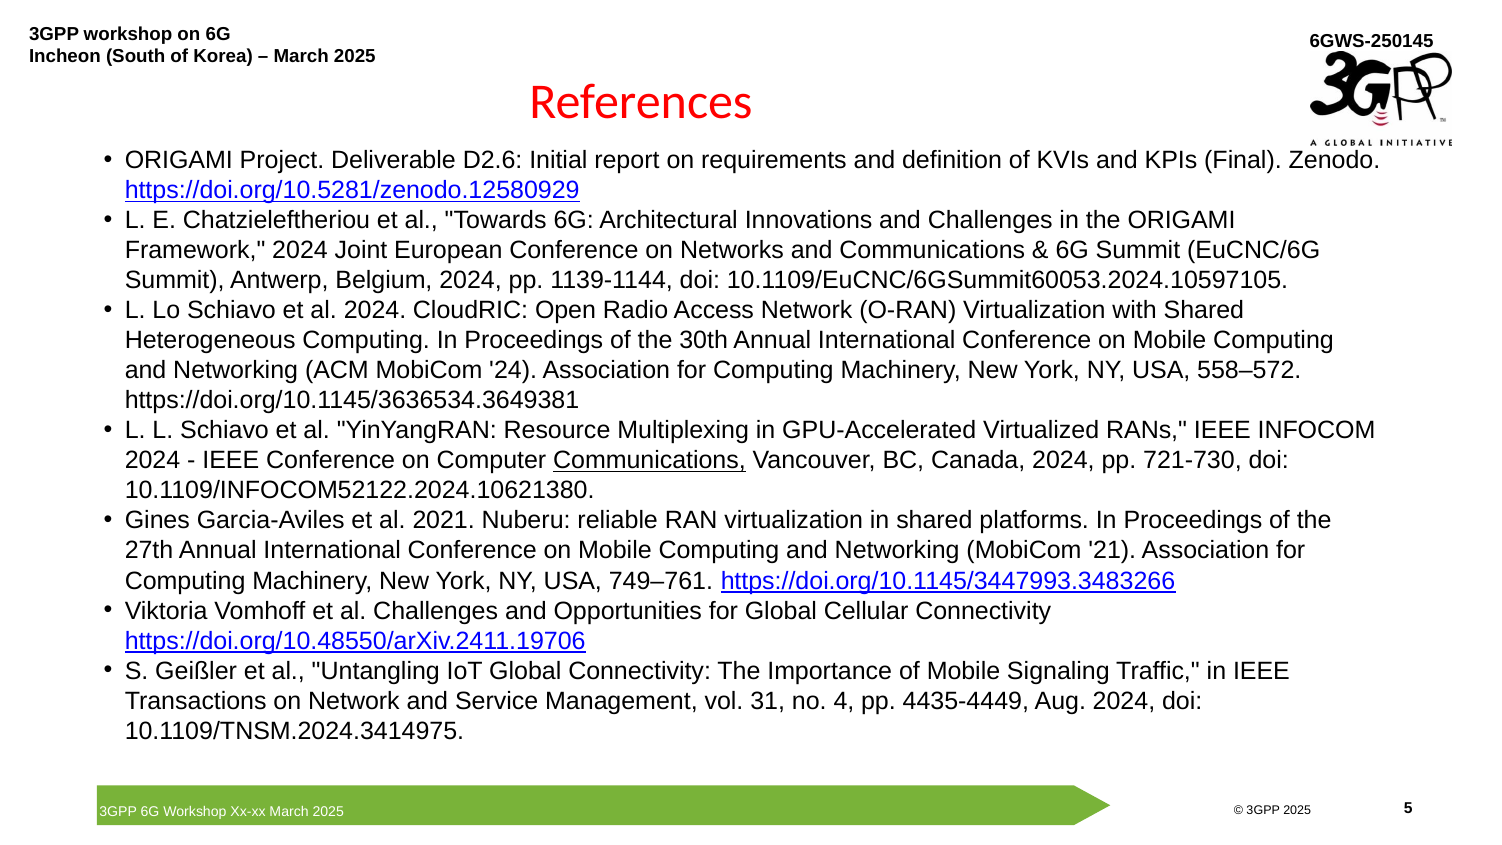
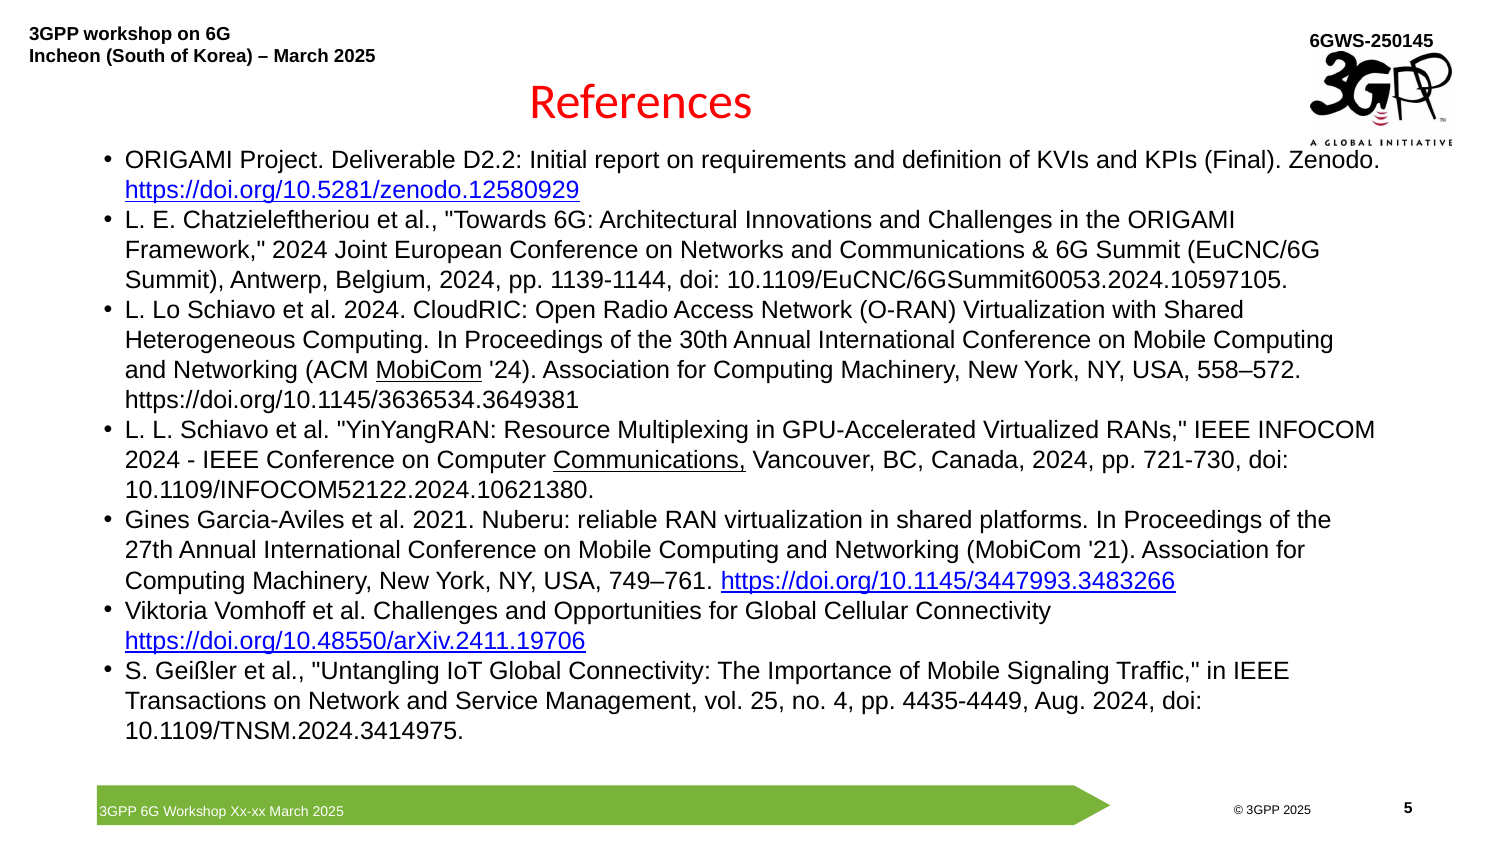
D2.6: D2.6 -> D2.2
MobiCom at (429, 370) underline: none -> present
31: 31 -> 25
